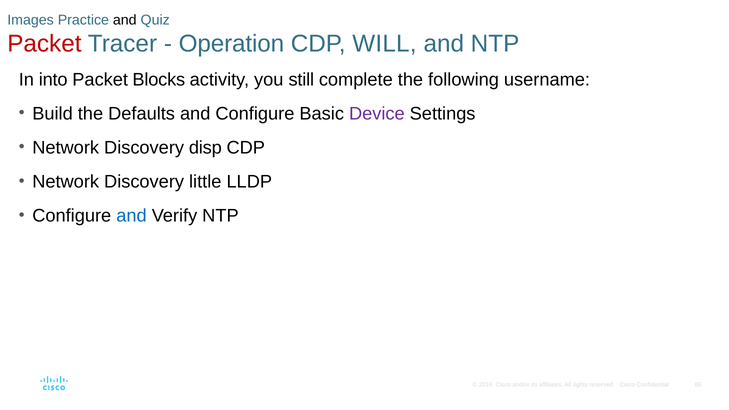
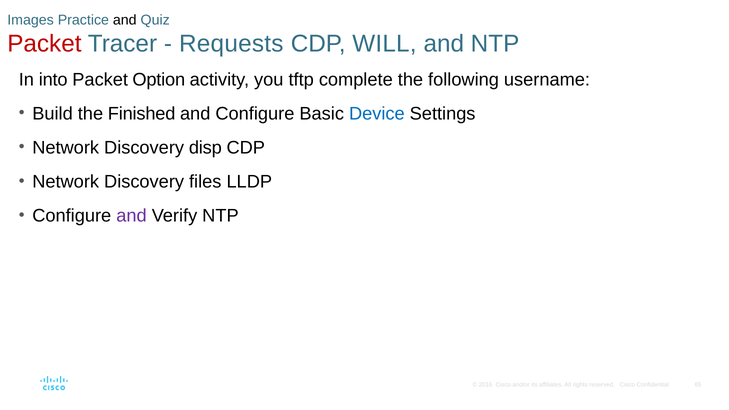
Operation: Operation -> Requests
Blocks: Blocks -> Option
still: still -> tftp
Defaults: Defaults -> Finished
Device colour: purple -> blue
little: little -> files
and at (131, 216) colour: blue -> purple
